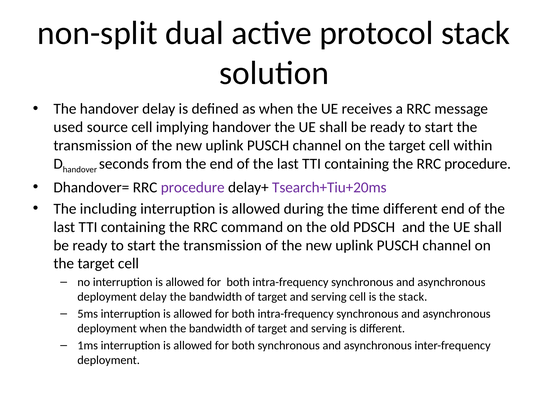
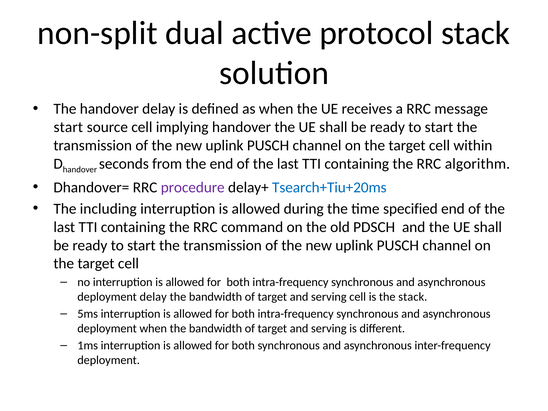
used at (68, 127): used -> start
the RRC procedure: procedure -> algorithm
Tsearch+Tiu+20ms colour: purple -> blue
time different: different -> specified
